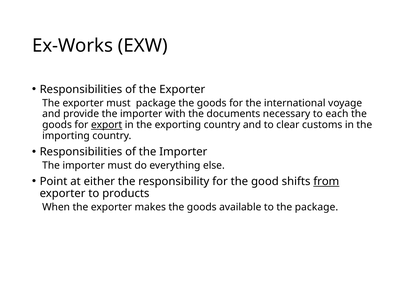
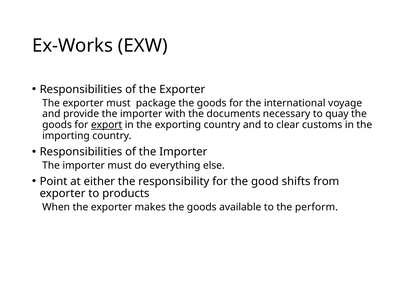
each: each -> quay
from underline: present -> none
the package: package -> perform
